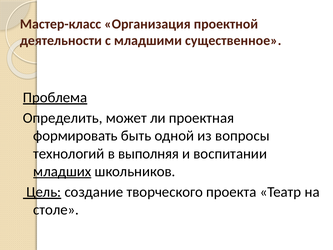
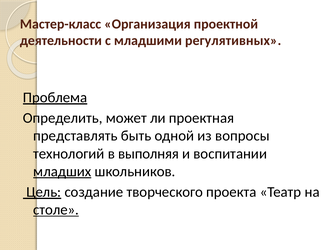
существенное: существенное -> регулятивных
формировать: формировать -> представлять
столе underline: none -> present
